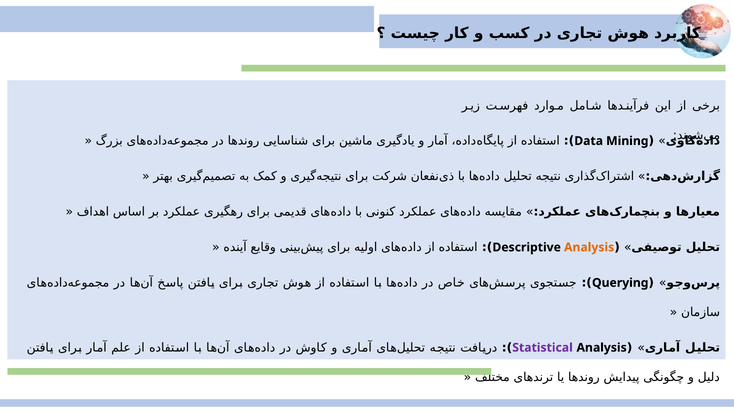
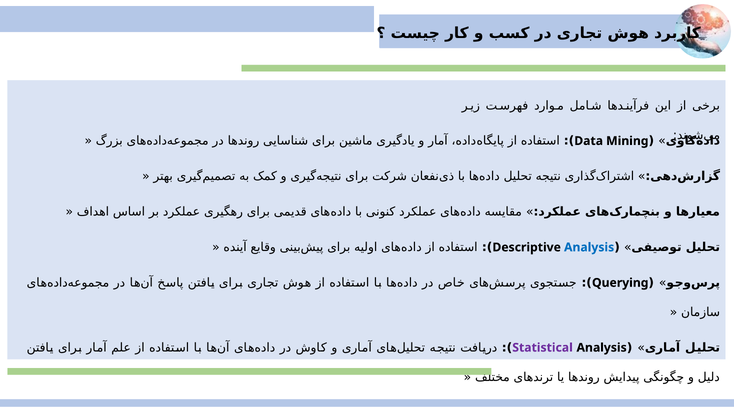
Analysis at (589, 247) colour: orange -> blue
